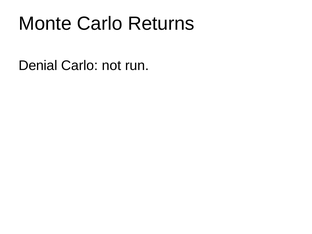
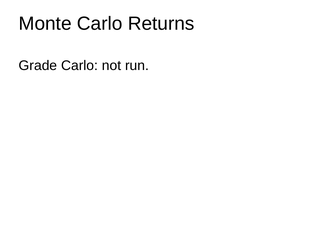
Denial: Denial -> Grade
